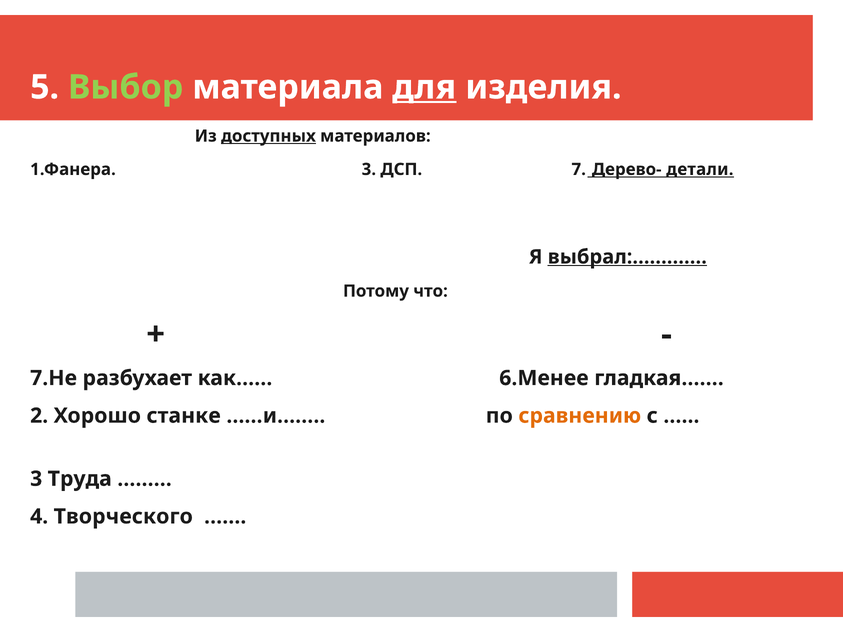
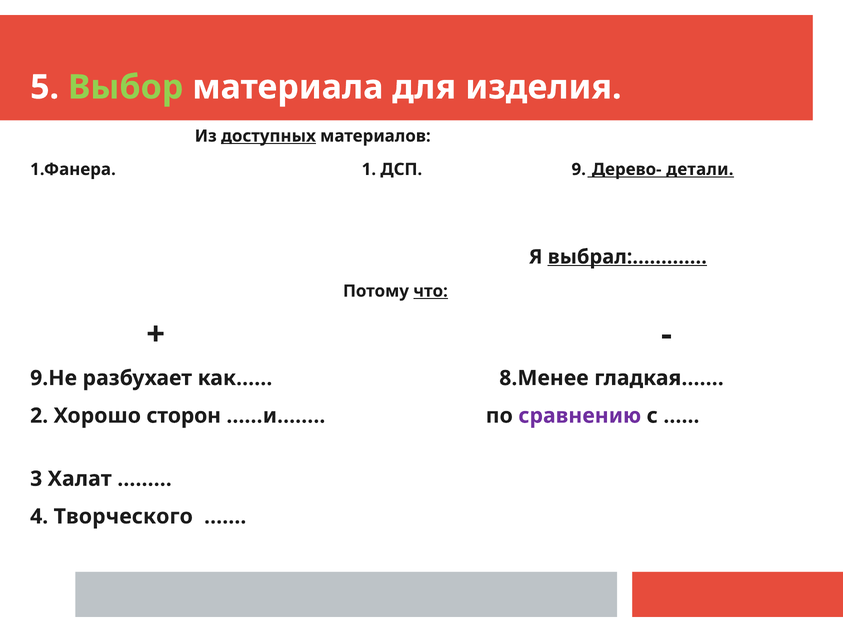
для underline: present -> none
1.Фанера 3: 3 -> 1
7: 7 -> 9
что underline: none -> present
7.Не: 7.Не -> 9.Не
6.Менее: 6.Менее -> 8.Менее
станке: станке -> сторон
сравнению colour: orange -> purple
Труда: Труда -> Халат
